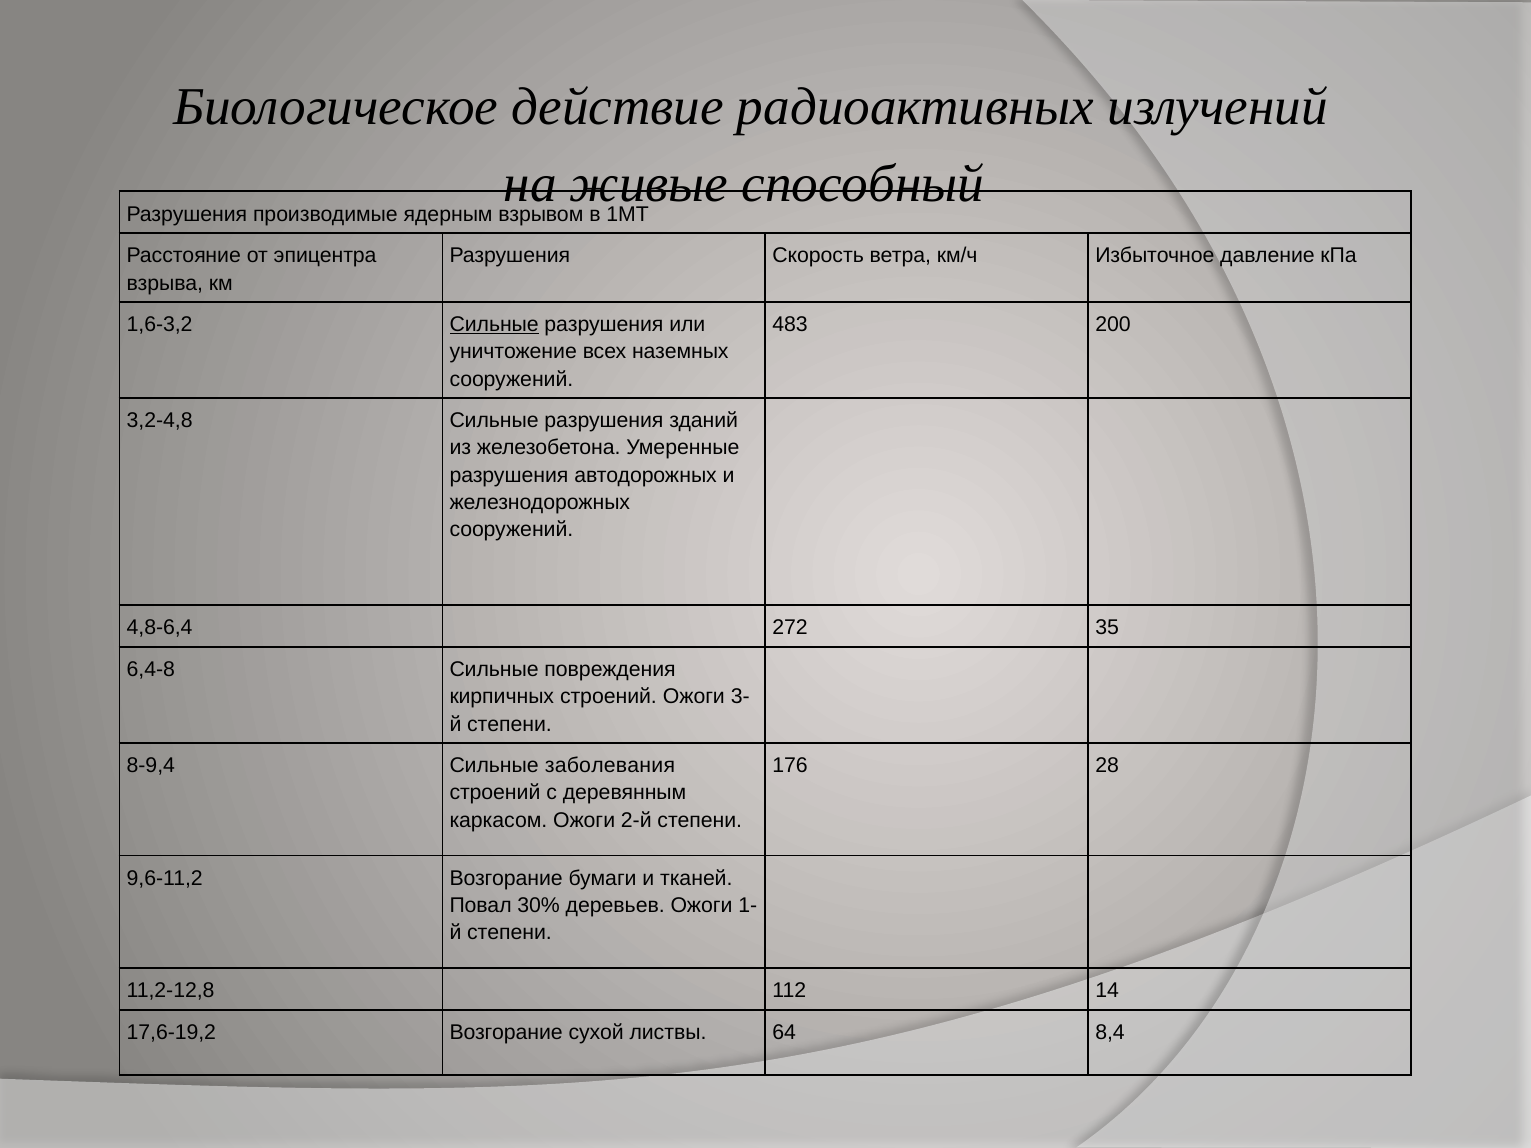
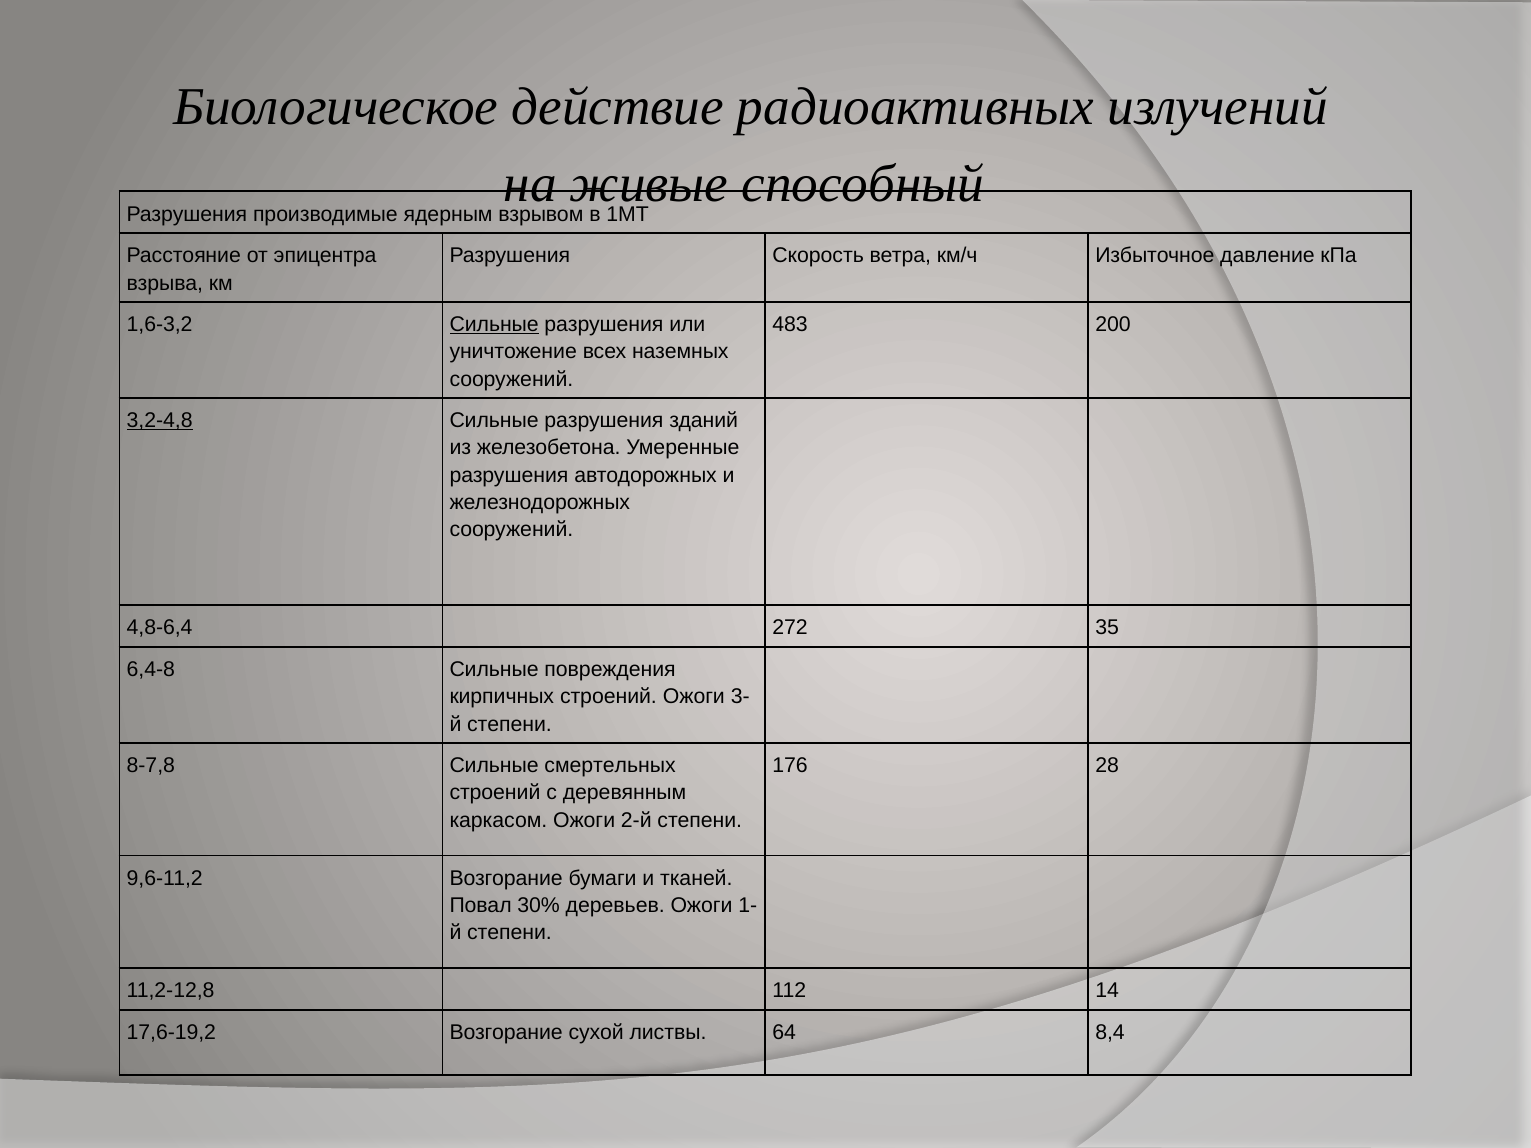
3,2-4,8 underline: none -> present
8-9,4: 8-9,4 -> 8-7,8
заболевания: заболевания -> смертельных
